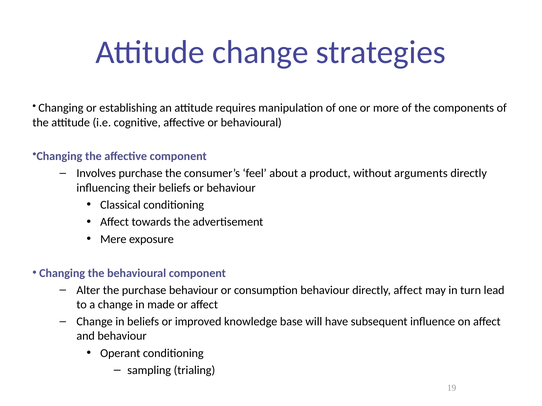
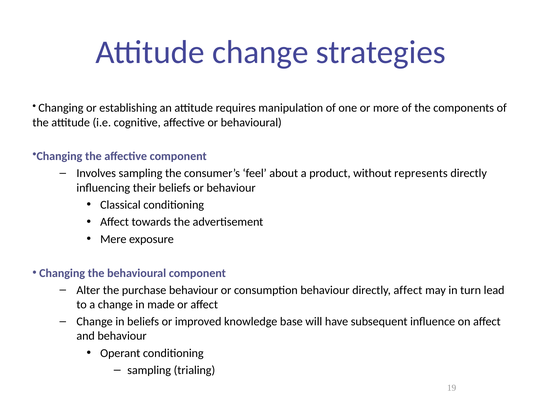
Involves purchase: purchase -> sampling
arguments: arguments -> represents
